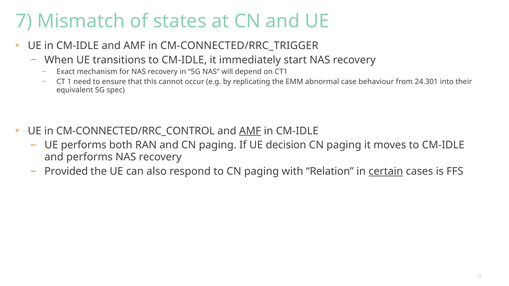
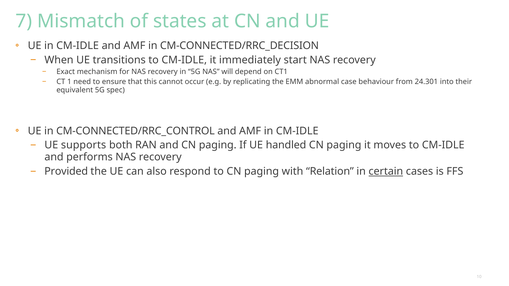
CM-CONNECTED/RRC_TRIGGER: CM-CONNECTED/RRC_TRIGGER -> CM-CONNECTED/RRC_DECISION
AMF at (250, 131) underline: present -> none
UE performs: performs -> supports
decision: decision -> handled
